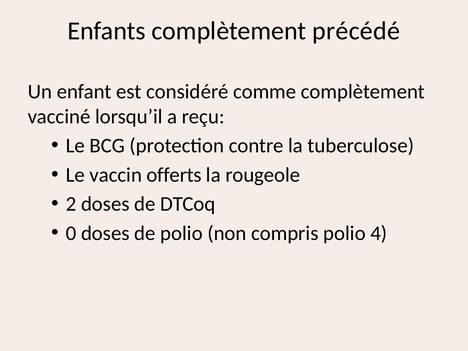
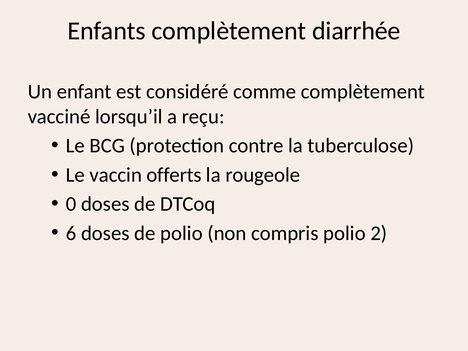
précédé: précédé -> diarrhée
2: 2 -> 0
0: 0 -> 6
4: 4 -> 2
